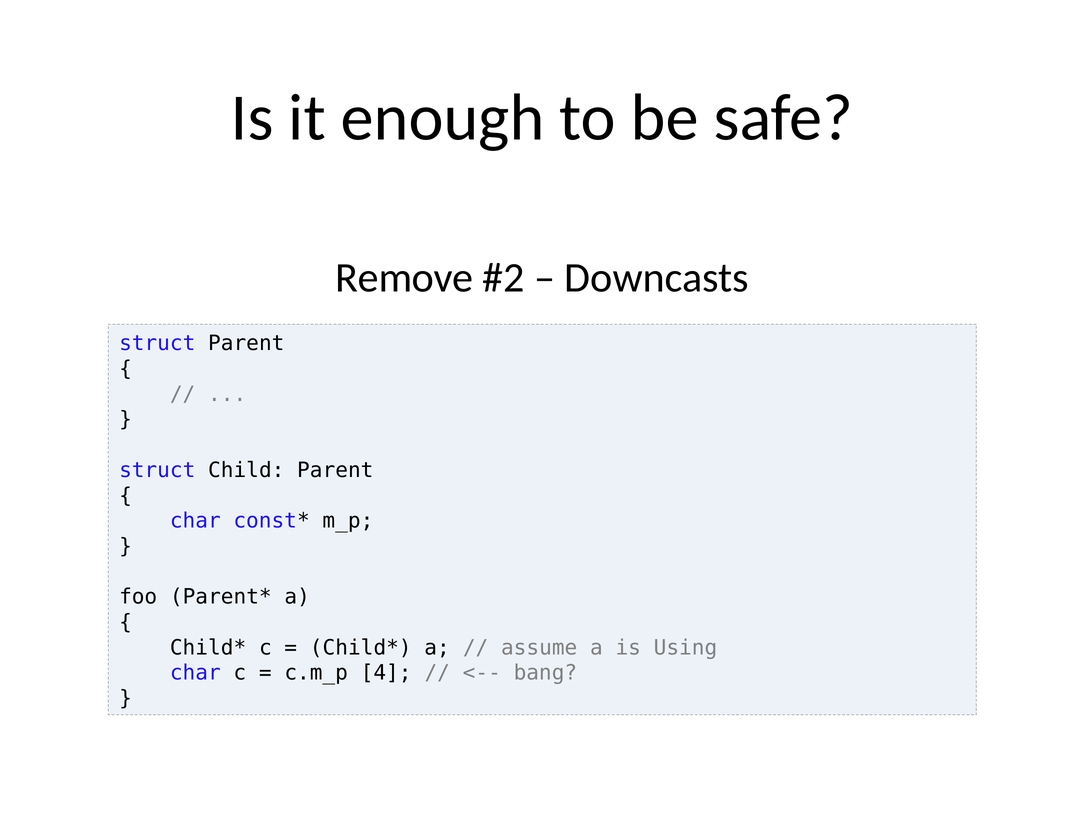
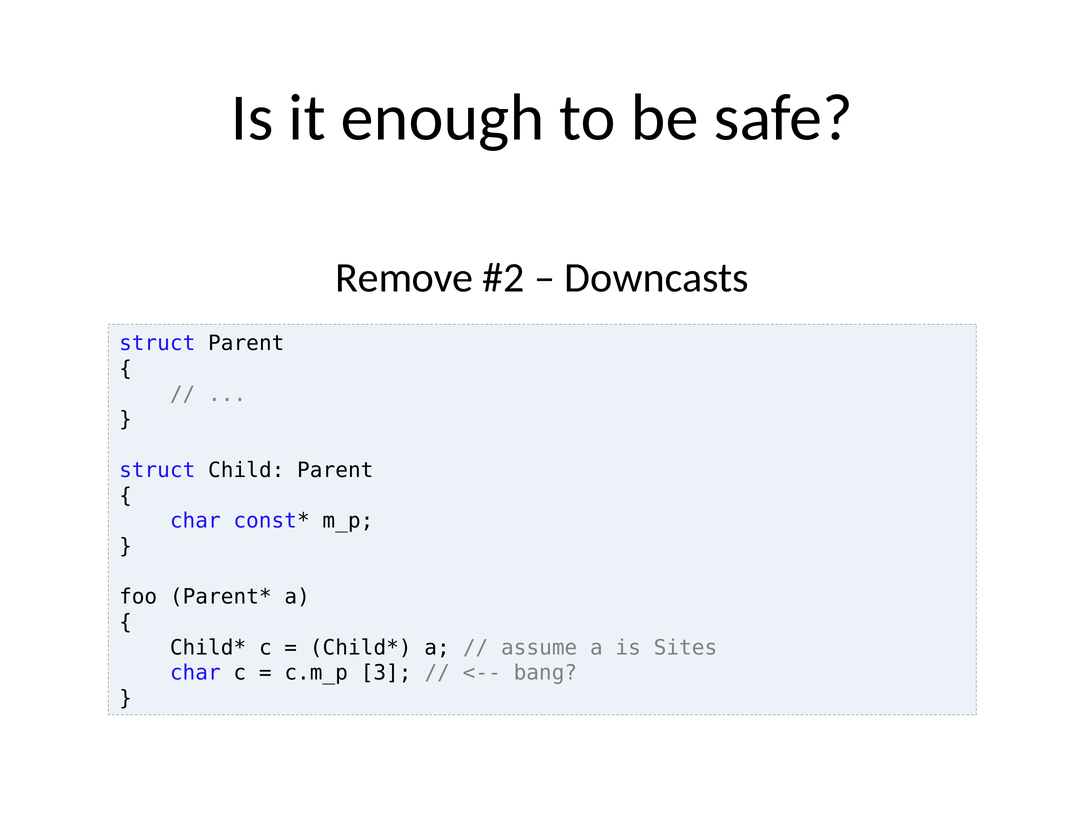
Using: Using -> Sites
4: 4 -> 3
